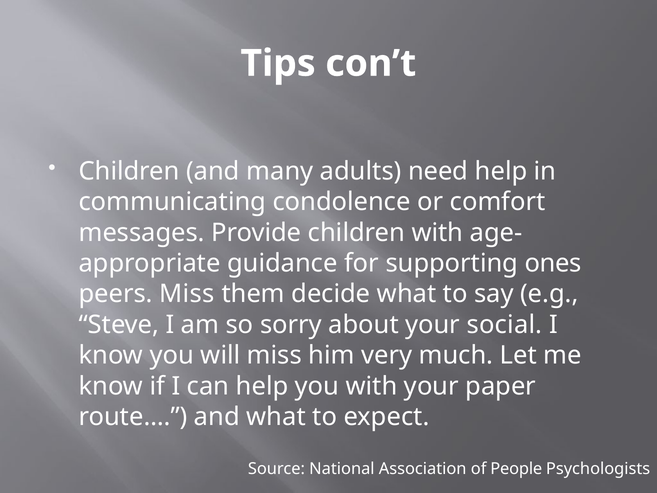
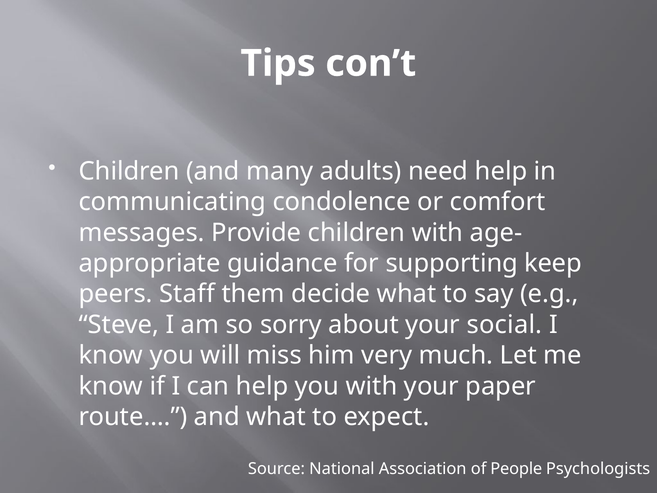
ones: ones -> keep
peers Miss: Miss -> Staff
